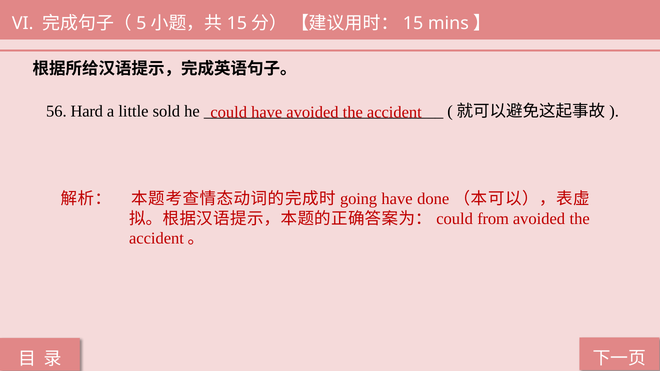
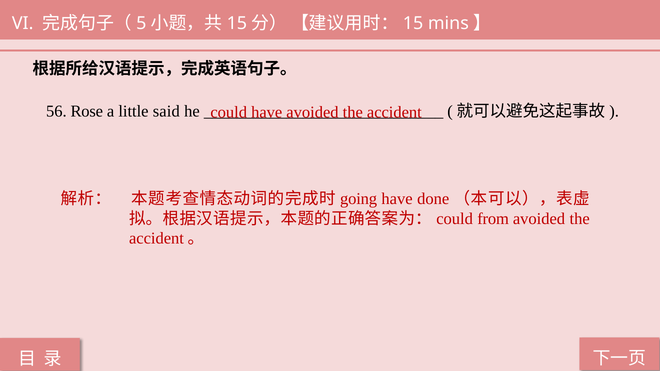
Hard: Hard -> Rose
sold: sold -> said
